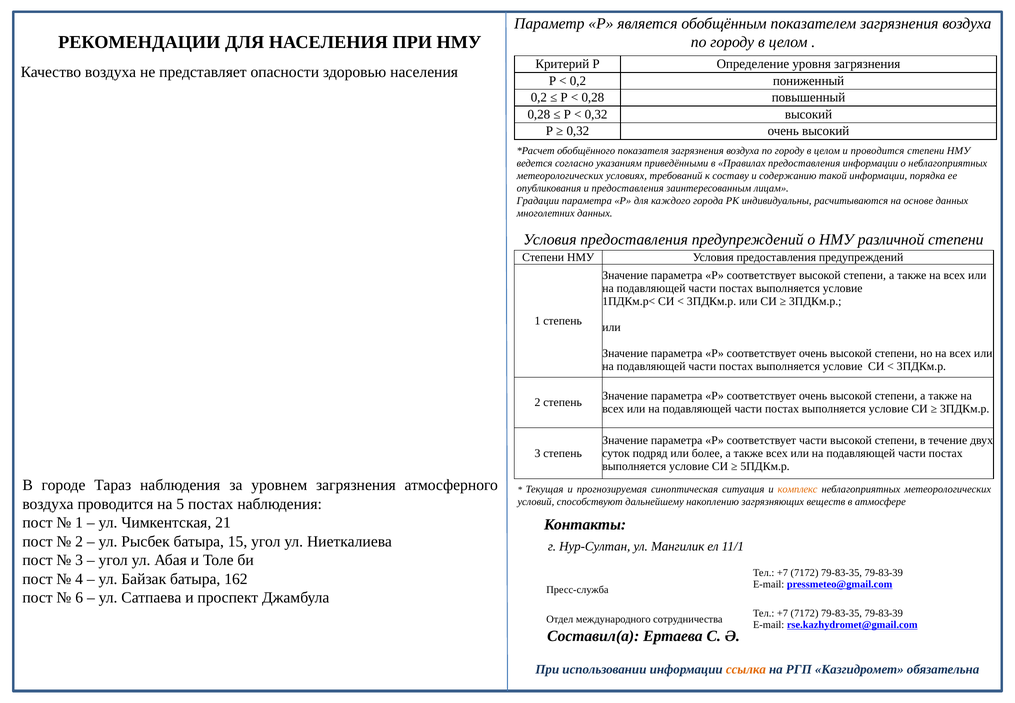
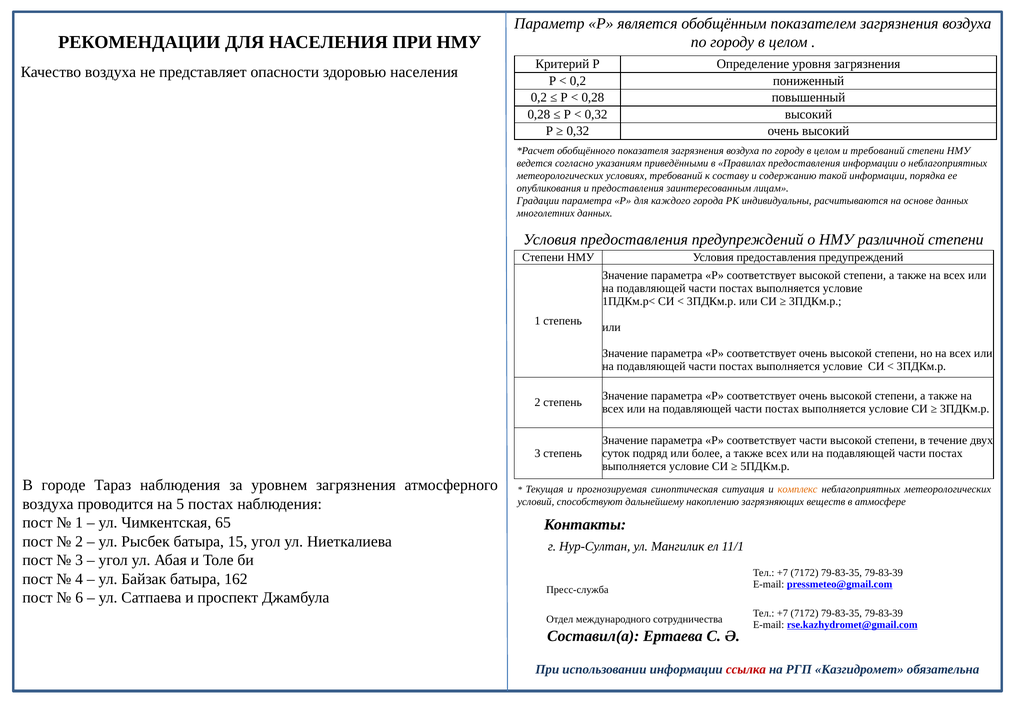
и проводится: проводится -> требований
21: 21 -> 65
ссылка colour: orange -> red
